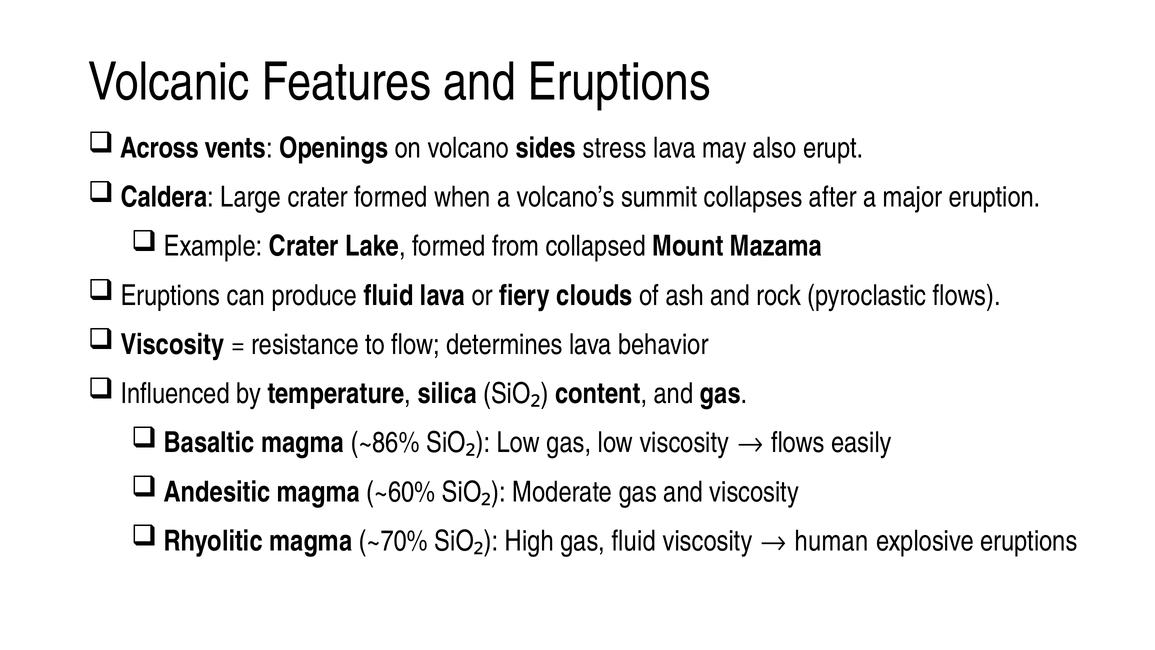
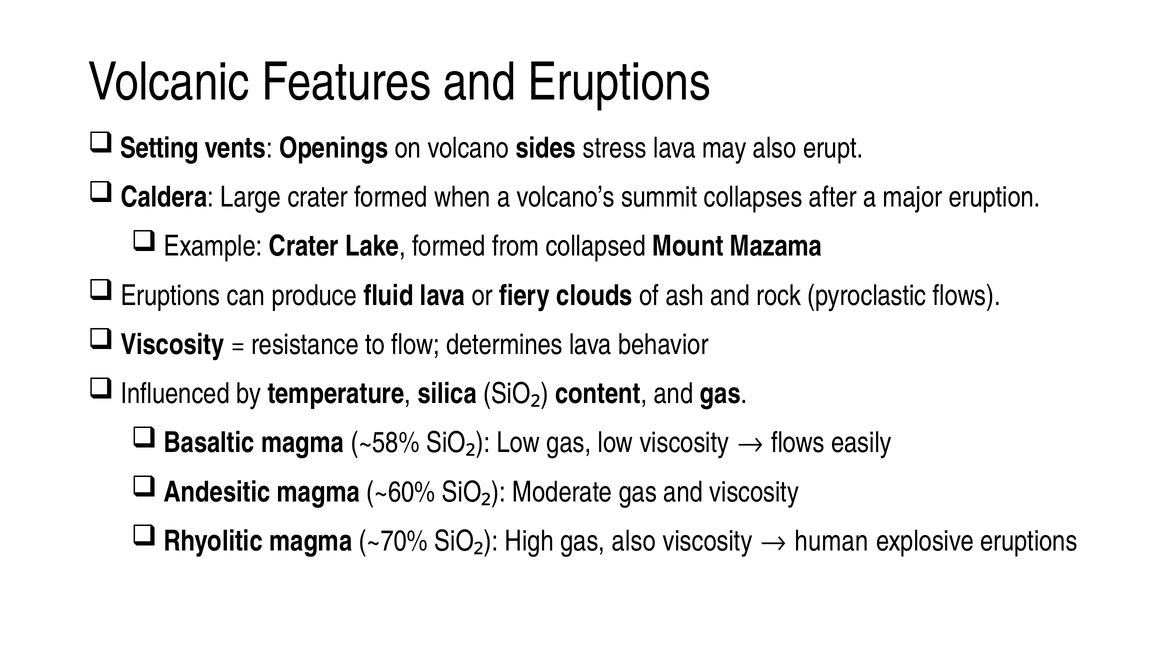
Across: Across -> Setting
~86%: ~86% -> ~58%
gas fluid: fluid -> also
